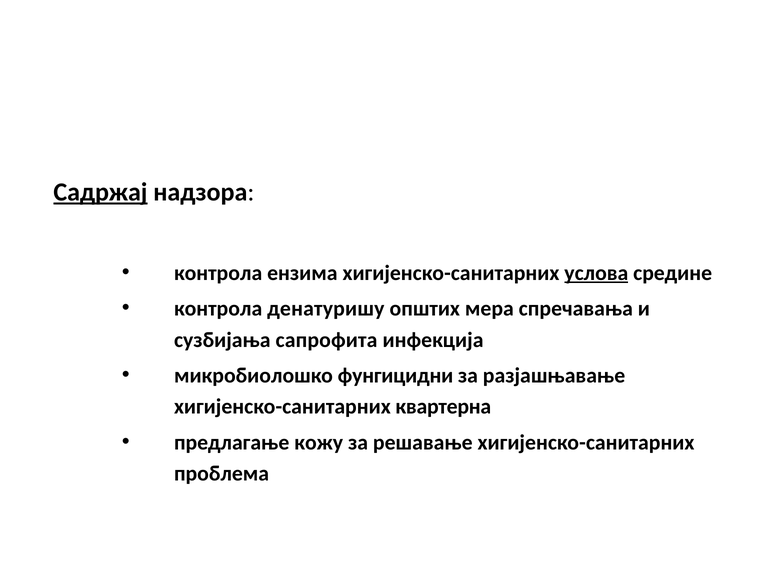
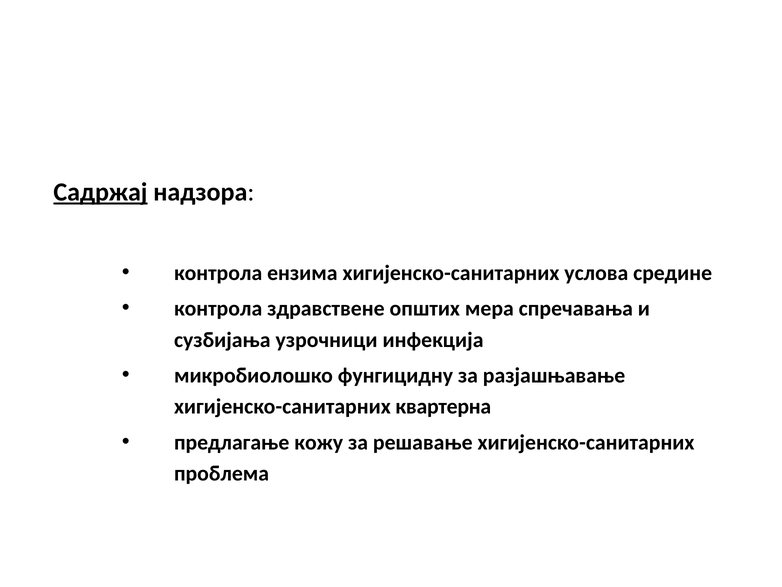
услова underline: present -> none
денатуришу: денатуришу -> здравствене
сапрофита: сапрофита -> узрочници
фунгицидни: фунгицидни -> фунгицидну
